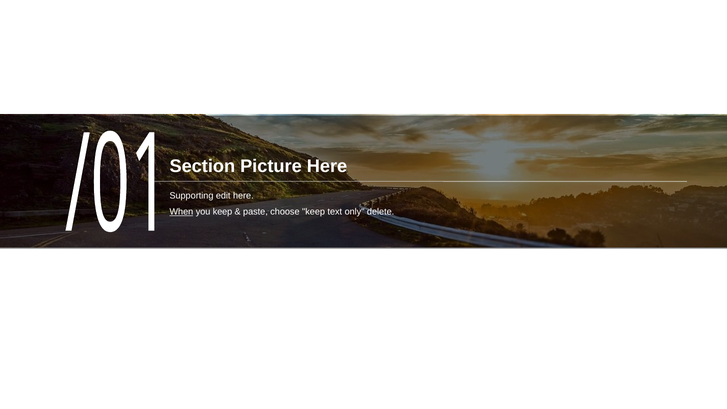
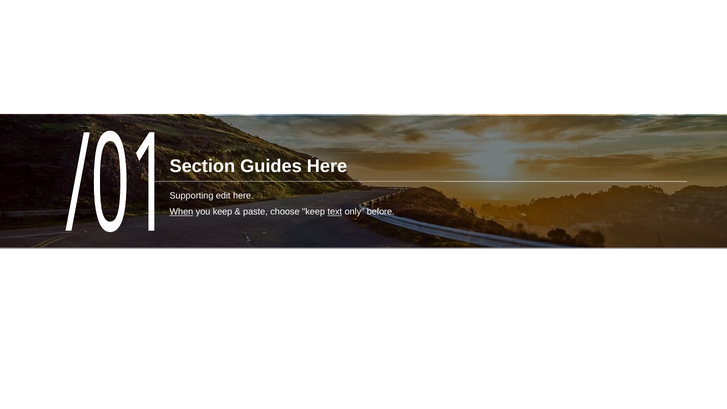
Picture: Picture -> Guides
text underline: none -> present
delete: delete -> before
